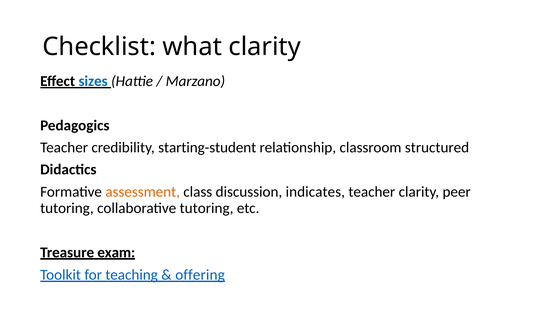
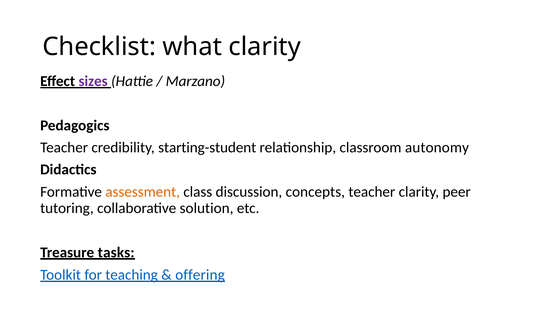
sizes colour: blue -> purple
structured: structured -> autonomy
indicates: indicates -> concepts
collaborative tutoring: tutoring -> solution
exam: exam -> tasks
